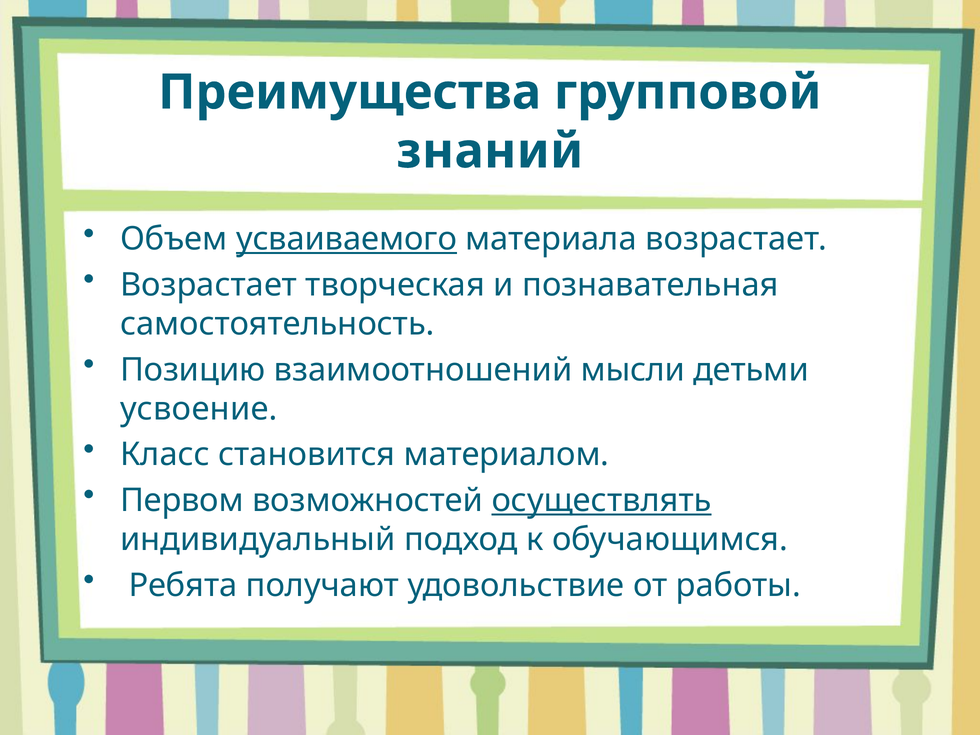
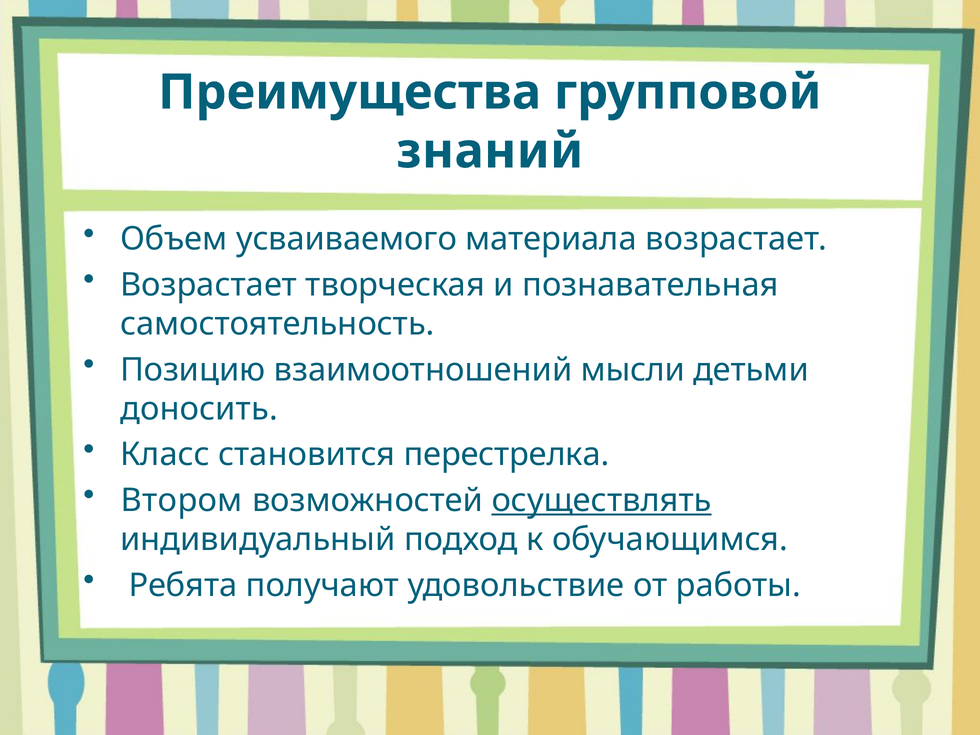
усваиваемого underline: present -> none
усвоение: усвоение -> доносить
материалом: материалом -> перестрелка
Первом: Первом -> Втором
